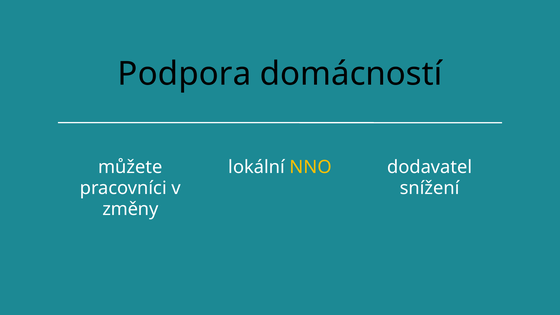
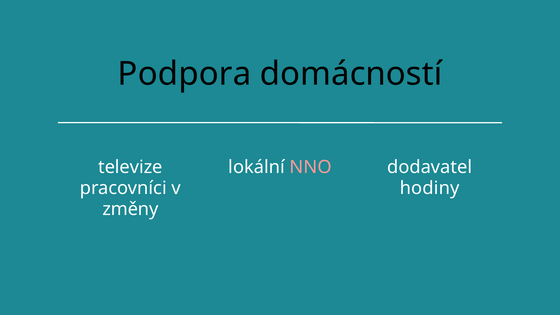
můžete: můžete -> televize
NNO colour: yellow -> pink
snížení: snížení -> hodiny
